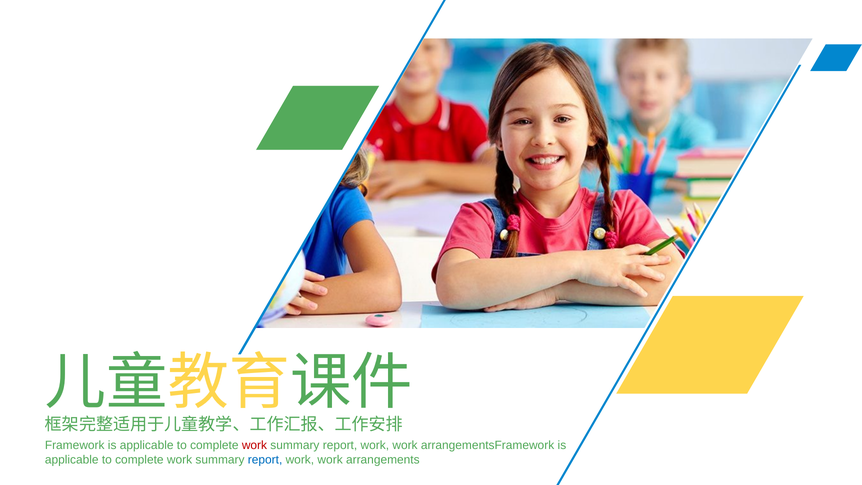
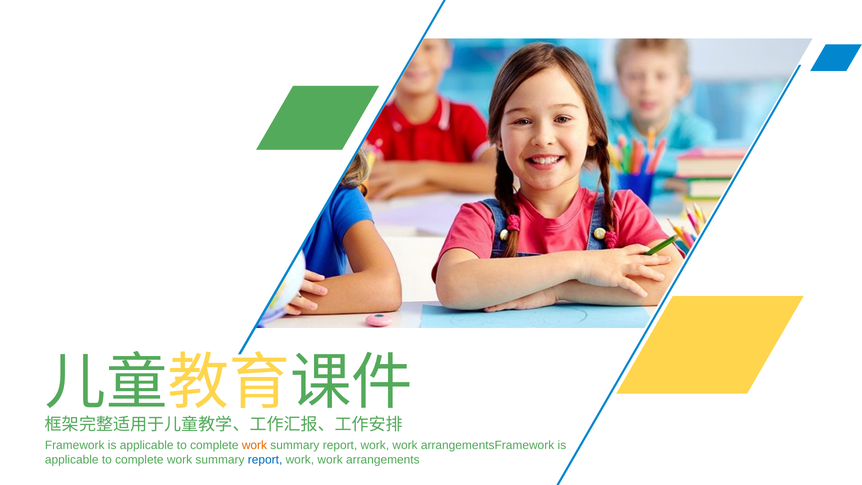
work at (254, 445) colour: red -> orange
